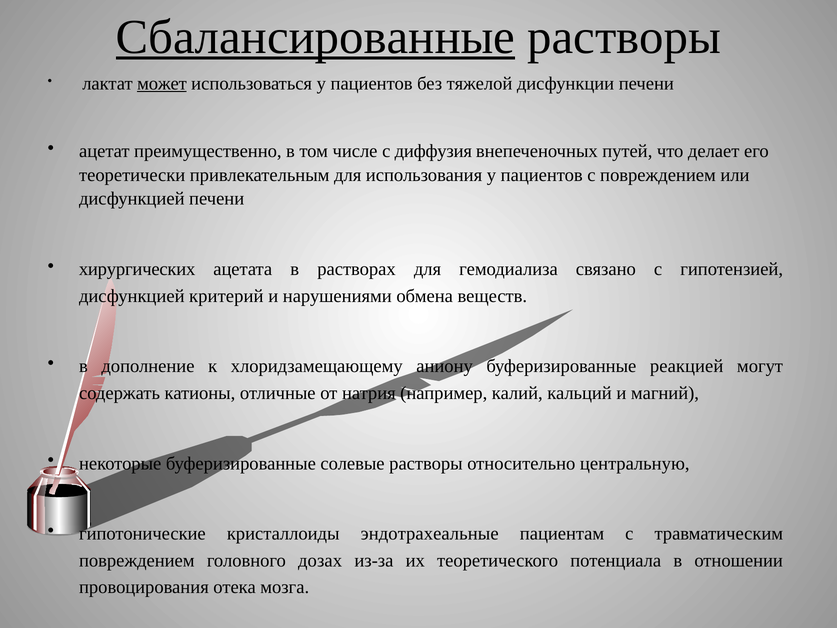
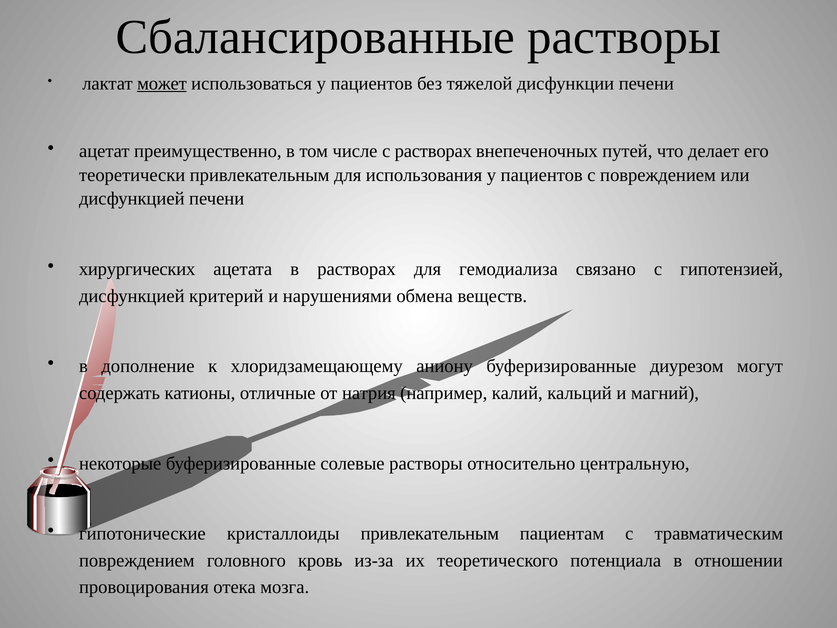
Сбалансированные underline: present -> none
с диффузия: диффузия -> растворах
реакцией: реакцией -> диурезом
кристаллоиды эндотрахеальные: эндотрахеальные -> привлекательным
дозах: дозах -> кровь
